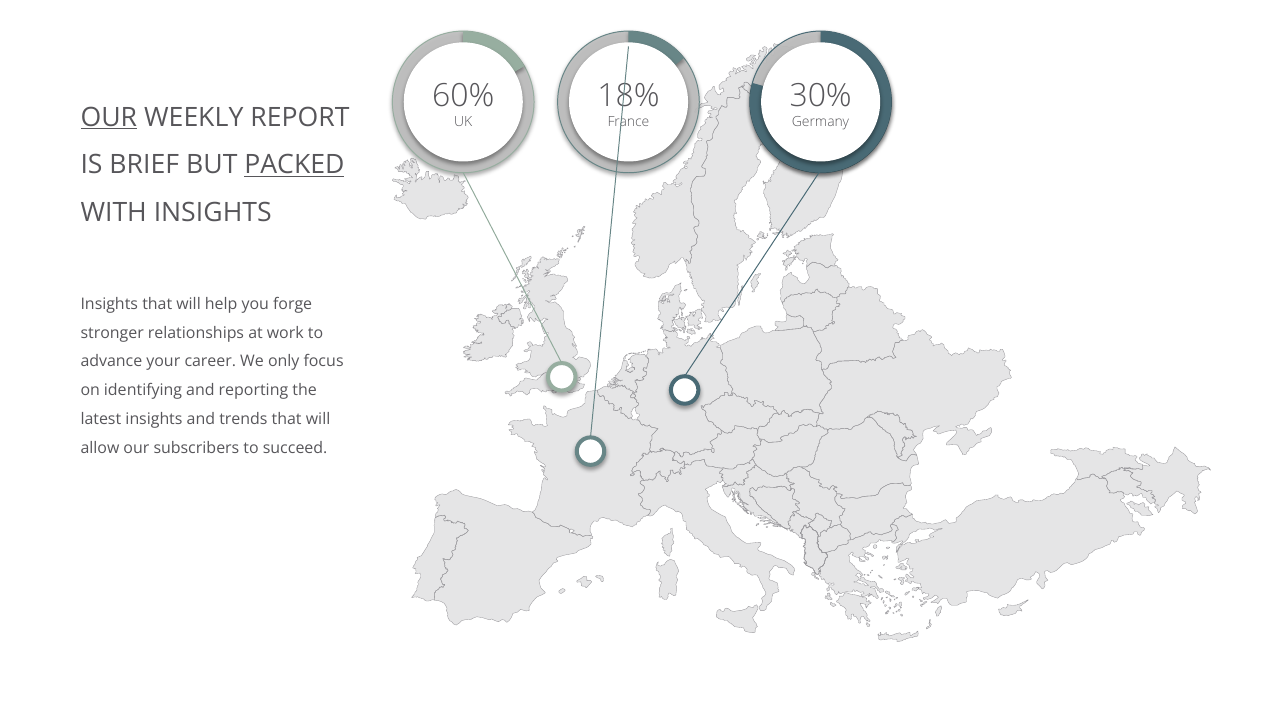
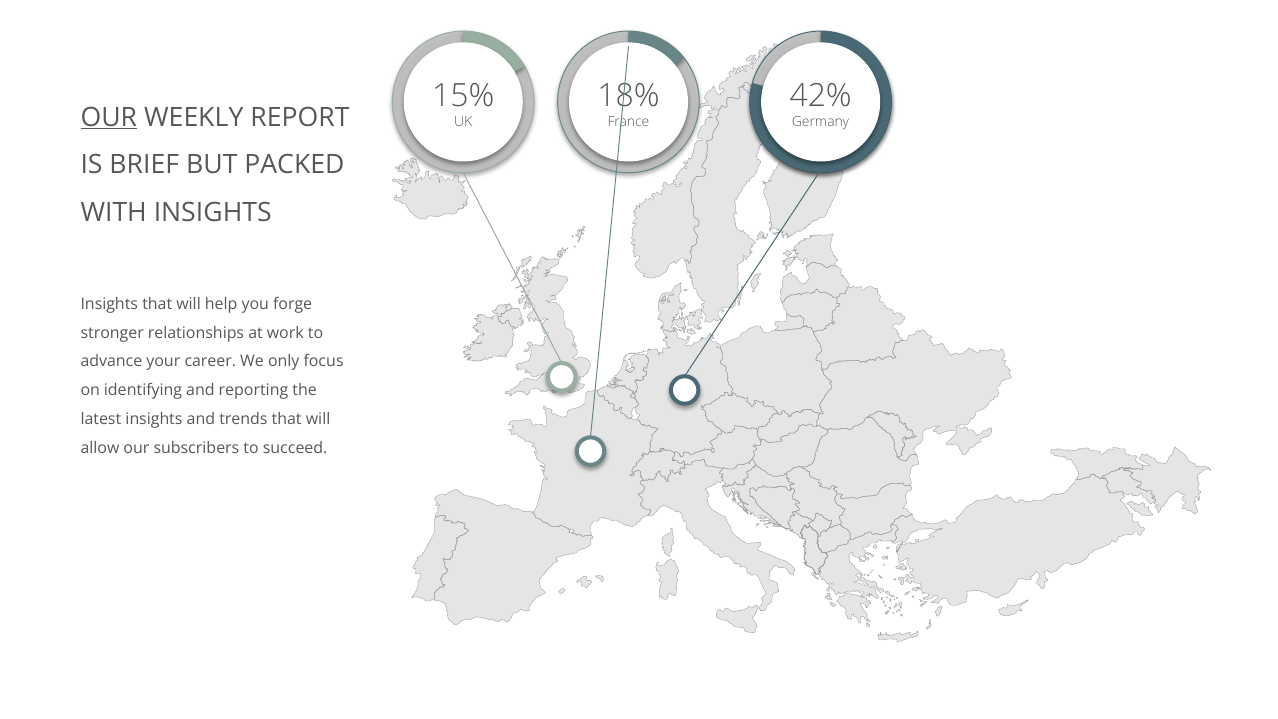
60%: 60% -> 15%
30%: 30% -> 42%
PACKED underline: present -> none
